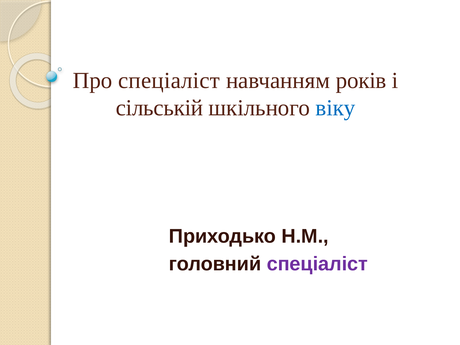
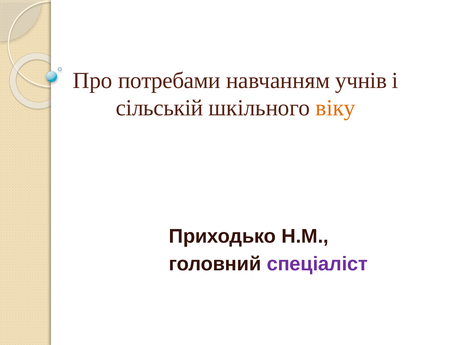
Про спеціаліст: спеціаліст -> потребами
років: років -> учнів
віку colour: blue -> orange
